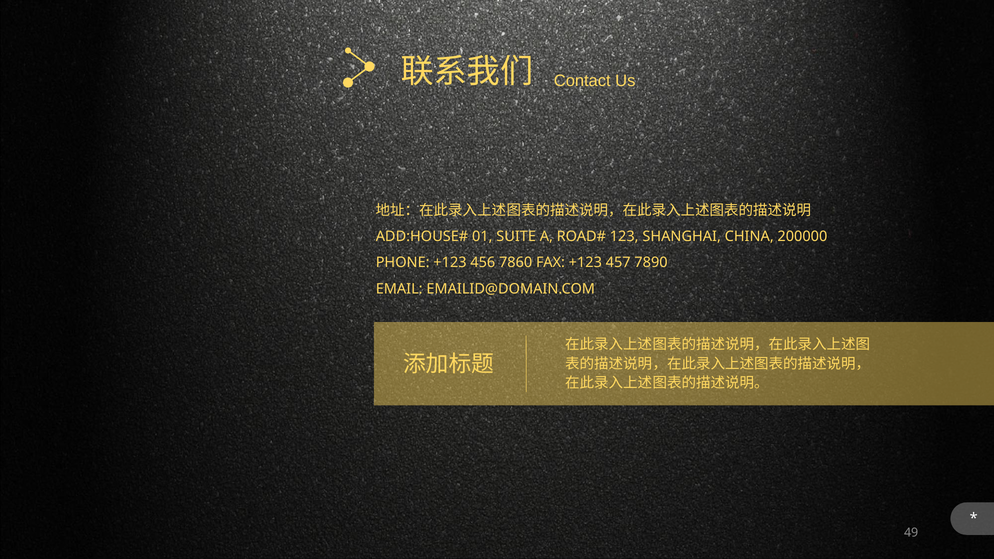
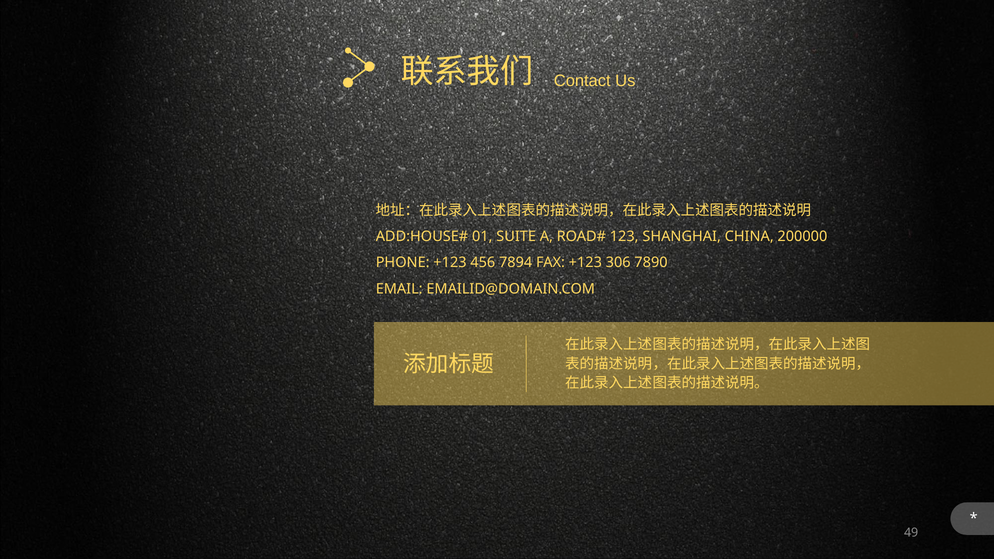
7860: 7860 -> 7894
457: 457 -> 306
